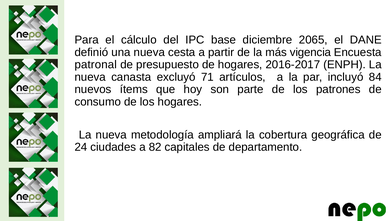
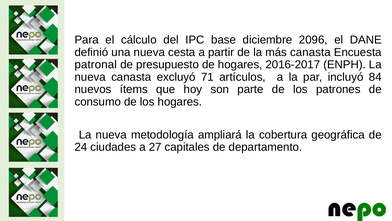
2065: 2065 -> 2096
más vigencia: vigencia -> canasta
82: 82 -> 27
